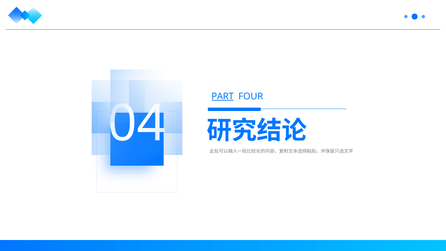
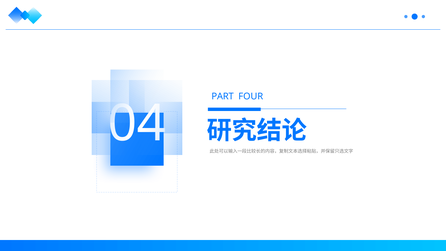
PART underline: present -> none
